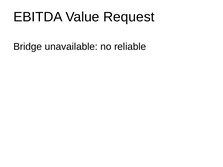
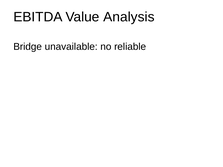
Request: Request -> Analysis
